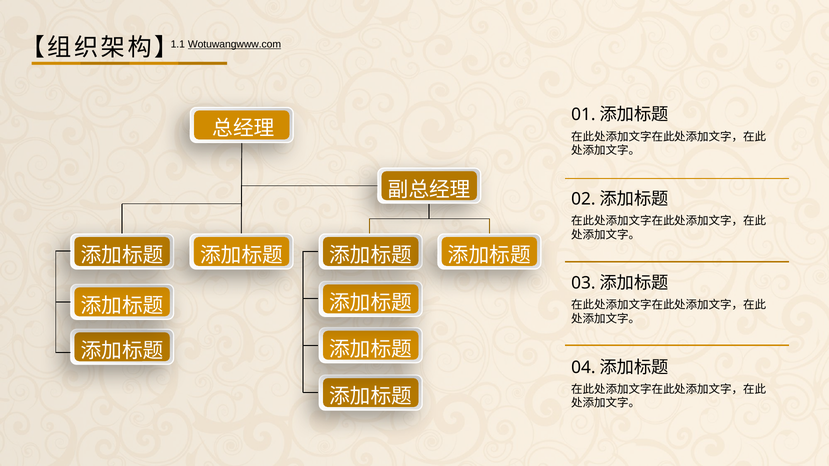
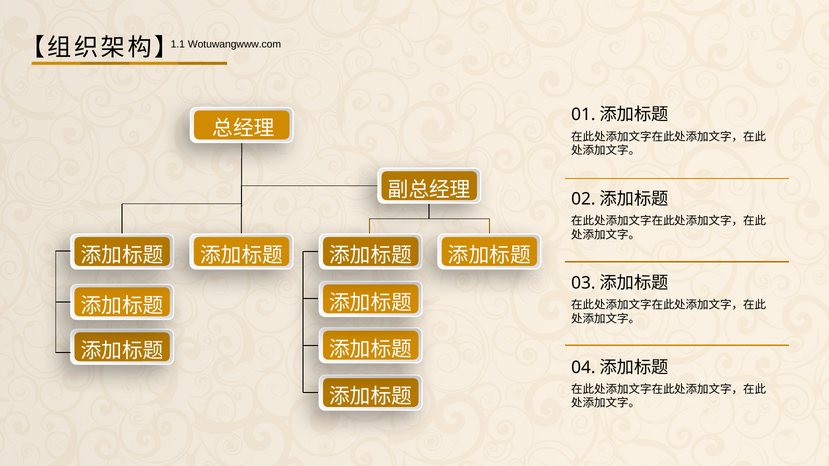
Wotuwangwww.com underline: present -> none
